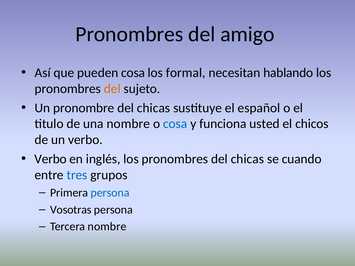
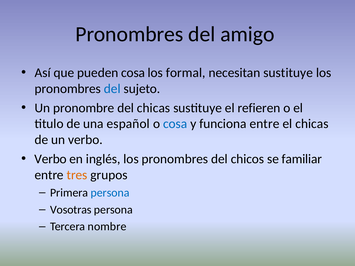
necesitan hablando: hablando -> sustituye
del at (112, 89) colour: orange -> blue
español: español -> refieren
una nombre: nombre -> español
funciona usted: usted -> entre
el chicos: chicos -> chicas
pronombres del chicas: chicas -> chicos
cuando: cuando -> familiar
tres colour: blue -> orange
